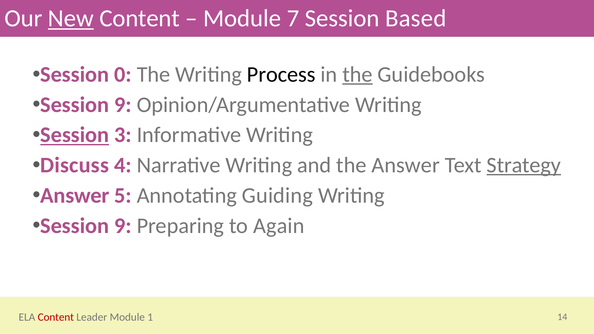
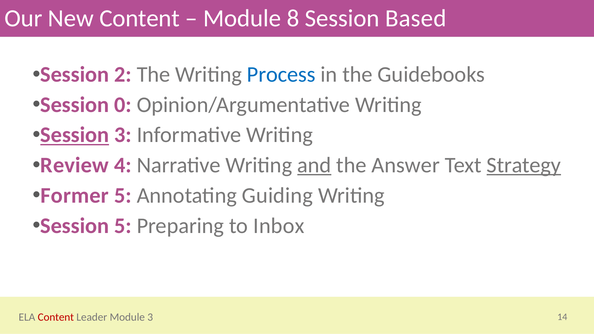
New underline: present -> none
7: 7 -> 8
0: 0 -> 2
Process colour: black -> blue
the at (357, 75) underline: present -> none
9 at (123, 105): 9 -> 0
Discuss: Discuss -> Review
and underline: none -> present
Answer at (75, 196): Answer -> Former
9 at (123, 226): 9 -> 5
Again: Again -> Inbox
Module 1: 1 -> 3
